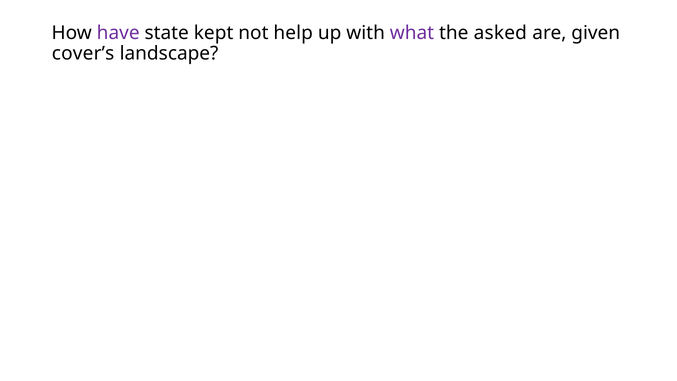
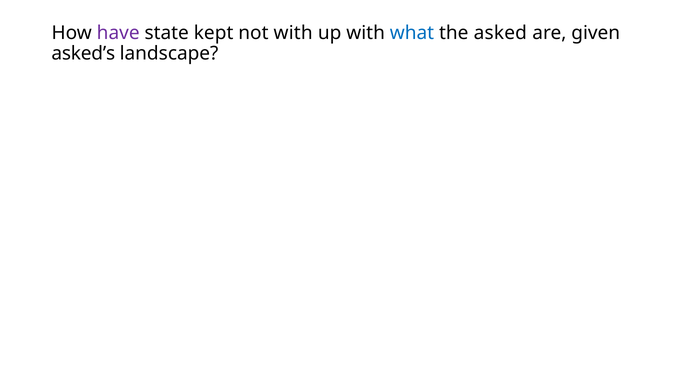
not help: help -> with
what colour: purple -> blue
cover’s: cover’s -> asked’s
